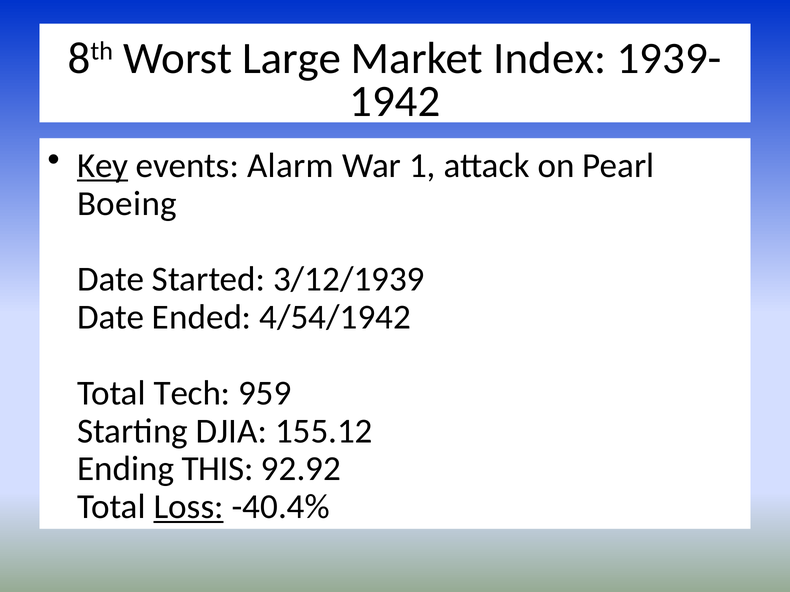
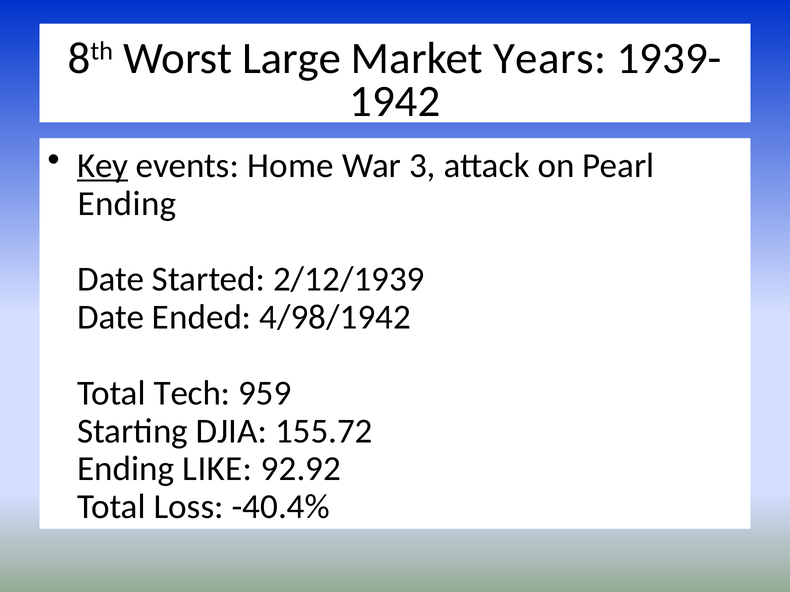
Index: Index -> Years
Alarm: Alarm -> Home
1: 1 -> 3
Boeing at (127, 204): Boeing -> Ending
3/12/1939: 3/12/1939 -> 2/12/1939
4/54/1942: 4/54/1942 -> 4/98/1942
155.12: 155.12 -> 155.72
THIS: THIS -> LIKE
Loss underline: present -> none
